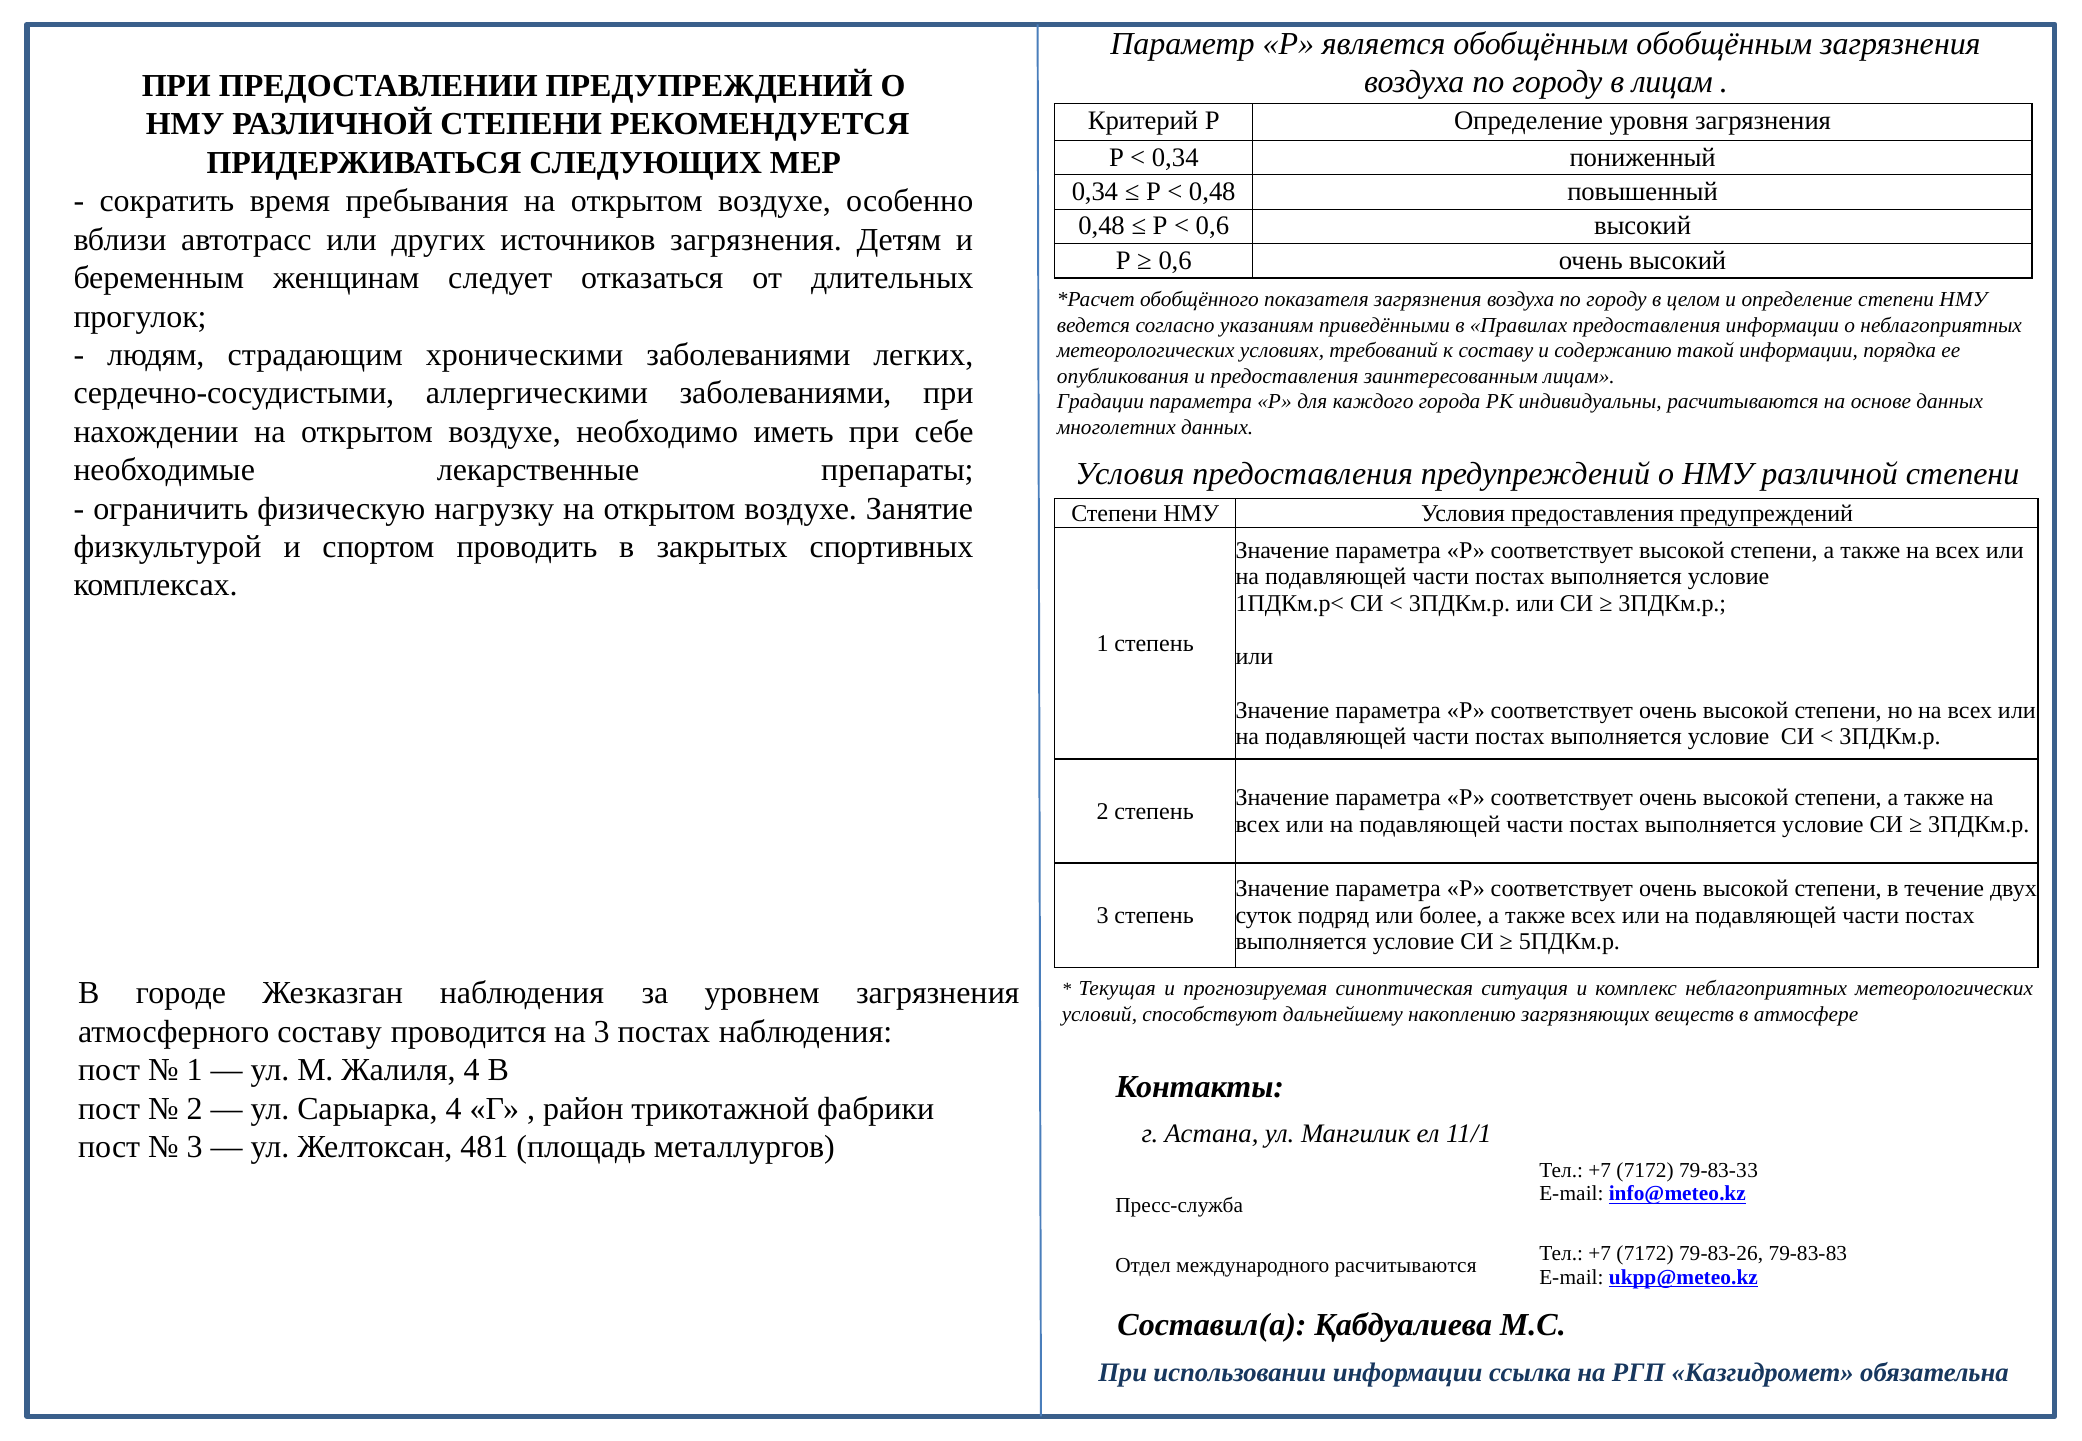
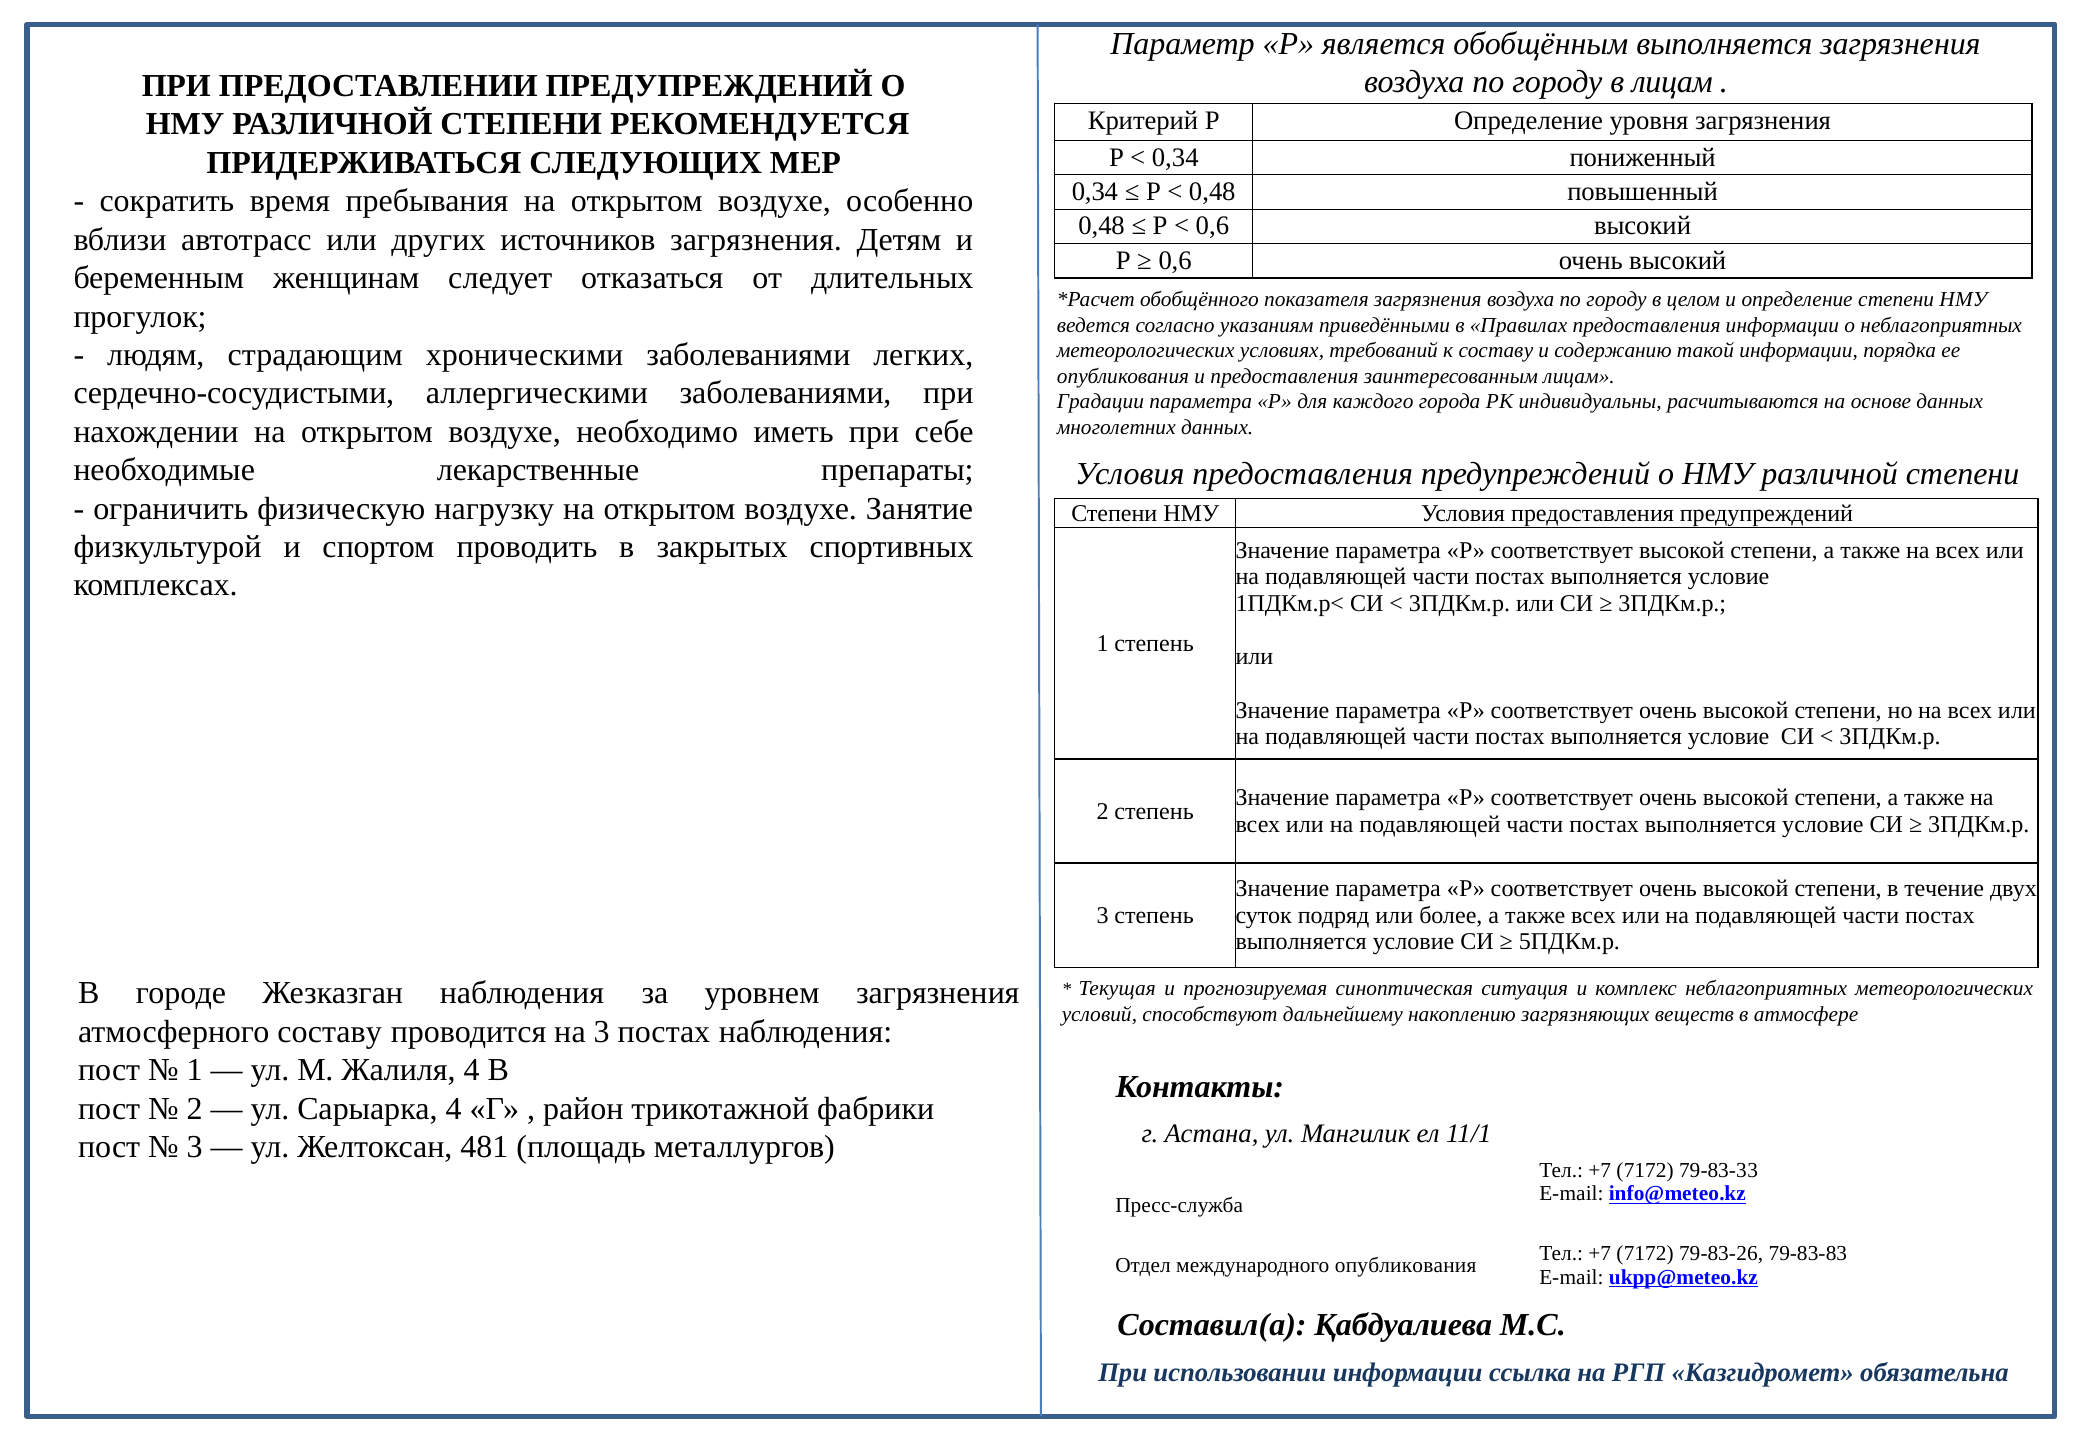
обобщённым обобщённым: обобщённым -> выполняется
международного расчитываются: расчитываются -> опубликования
